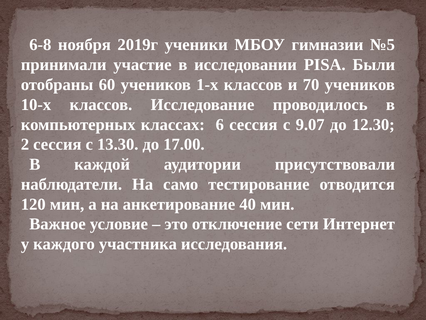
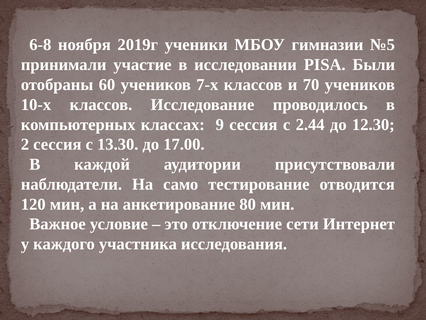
1-х: 1-х -> 7-х
6: 6 -> 9
9.07: 9.07 -> 2.44
40: 40 -> 80
